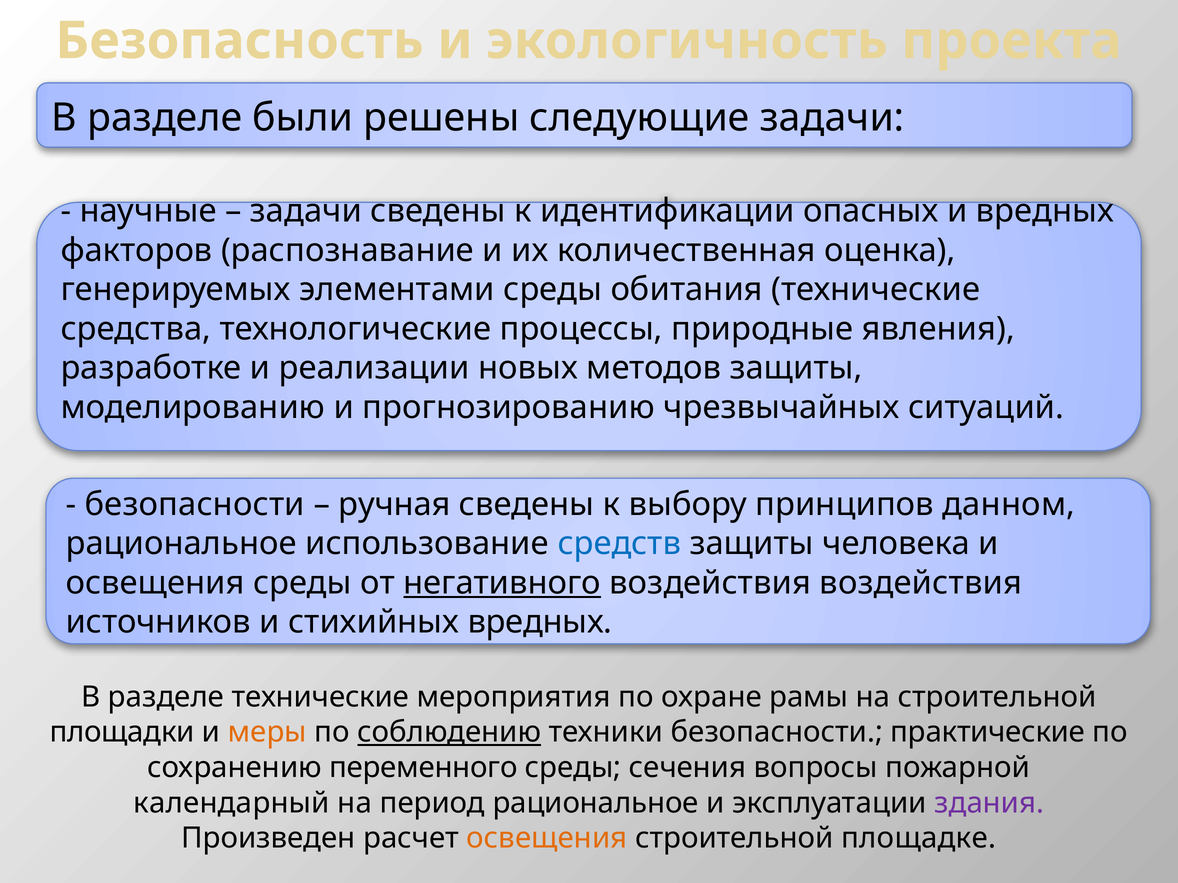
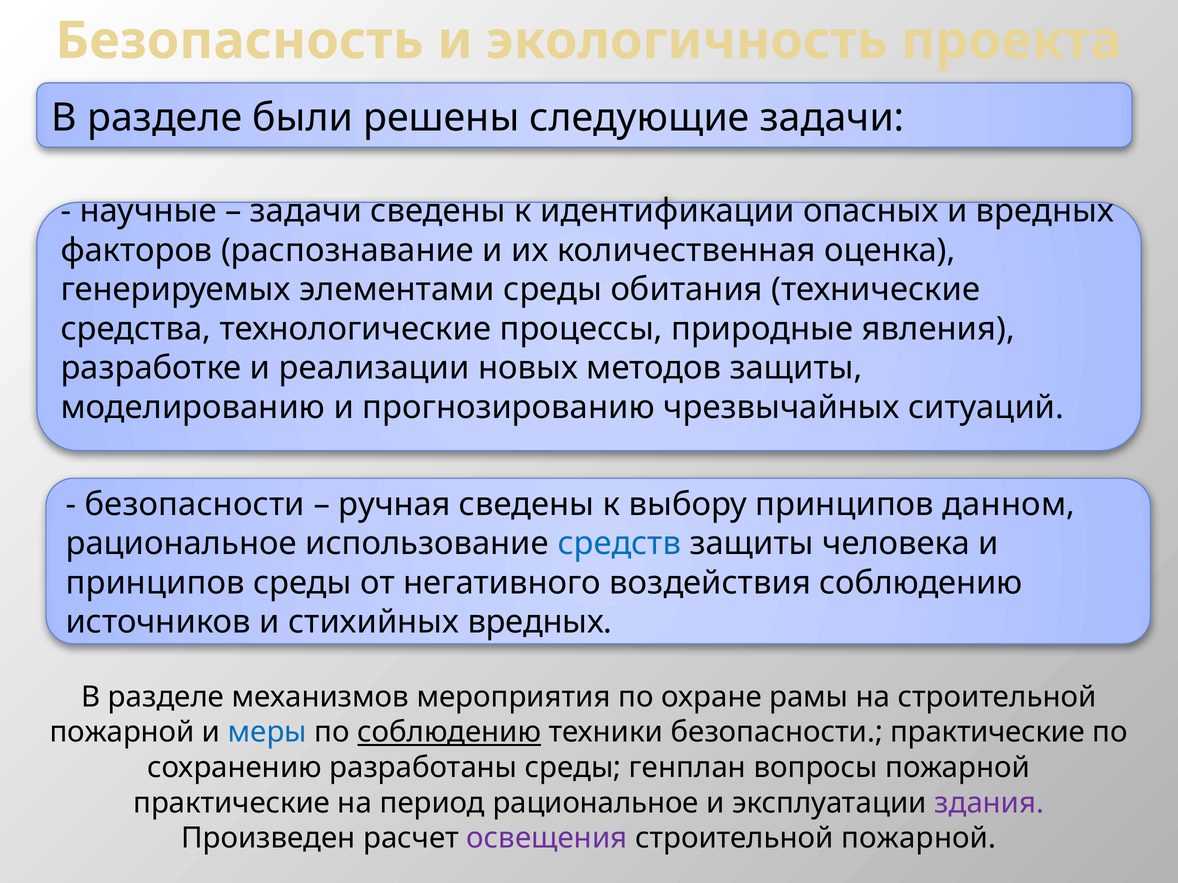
освещения at (155, 583): освещения -> принципов
негативного underline: present -> none
воздействия воздействия: воздействия -> соблюдению
разделе технические: технические -> механизмов
площадки at (122, 733): площадки -> пожарной
меры colour: orange -> blue
переменного: переменного -> разработаны
сечения: сечения -> генплан
календарный at (232, 803): календарный -> практические
освещения at (547, 839) colour: orange -> purple
площадке at (919, 839): площадке -> пожарной
